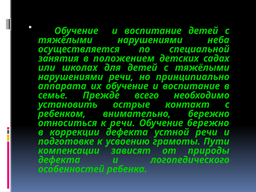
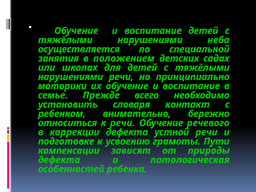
аппарата: аппарата -> моторики
острые: острые -> словаря
Обучение бережно: бережно -> речевого
логопедического: логопедического -> патологическая
